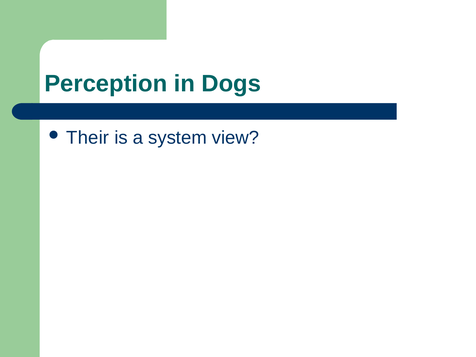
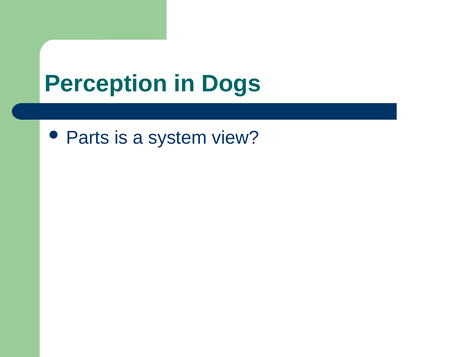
Their: Their -> Parts
